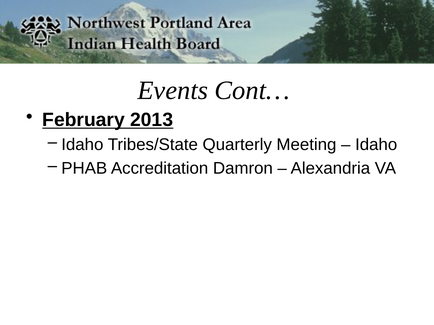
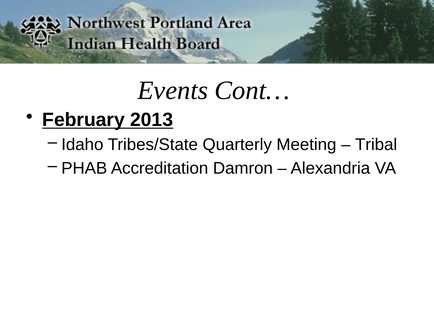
Idaho at (376, 145): Idaho -> Tribal
